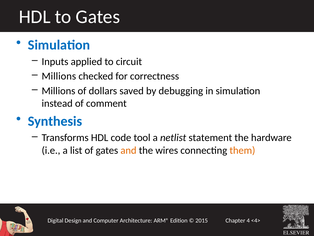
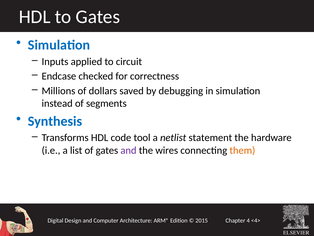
Millions at (59, 76): Millions -> Endcase
comment: comment -> segments
and at (128, 150) colour: orange -> purple
